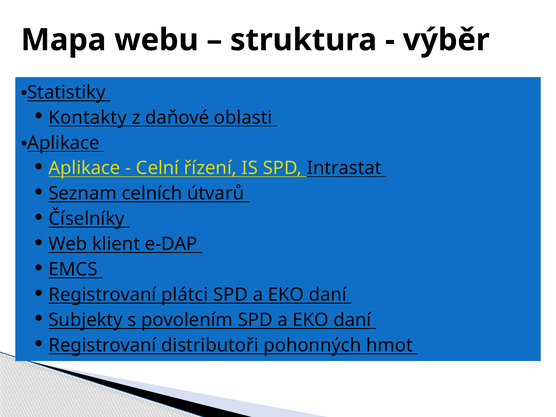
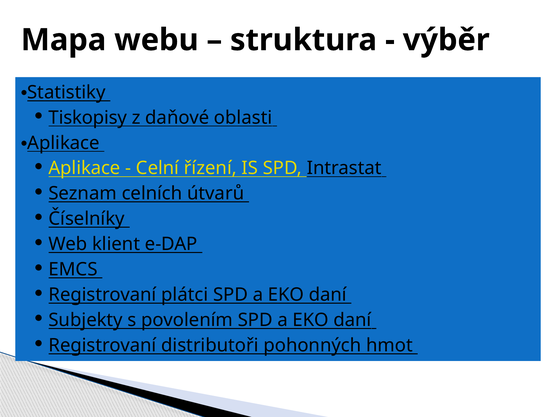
Kontakty: Kontakty -> Tiskopisy
